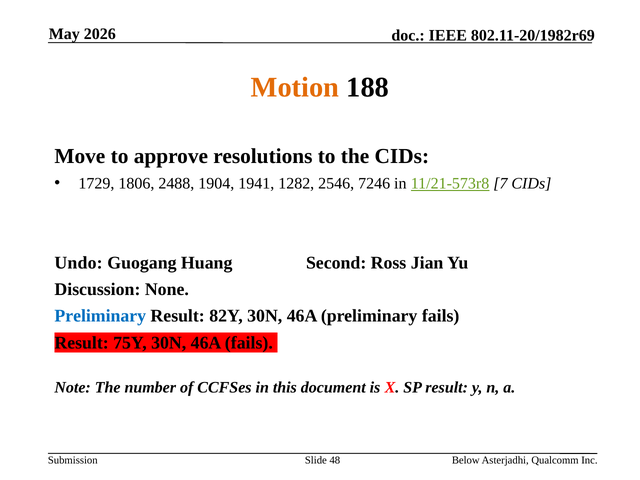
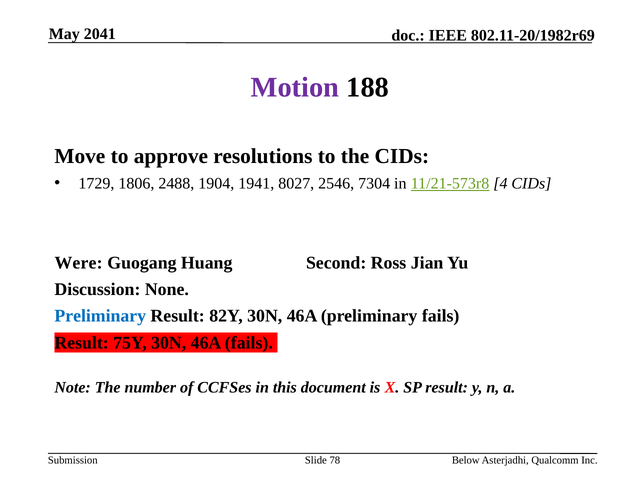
2026: 2026 -> 2041
Motion colour: orange -> purple
1282: 1282 -> 8027
7246: 7246 -> 7304
7: 7 -> 4
Undo: Undo -> Were
48: 48 -> 78
